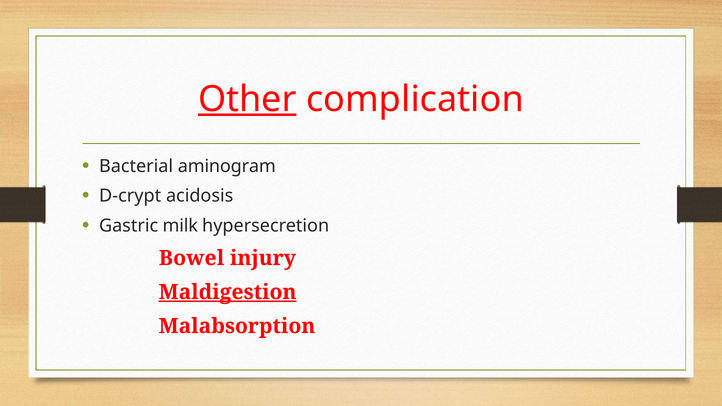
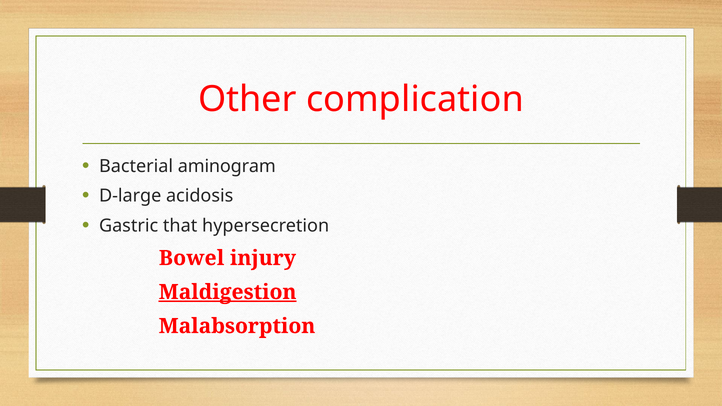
Other underline: present -> none
D-crypt: D-crypt -> D-large
milk: milk -> that
